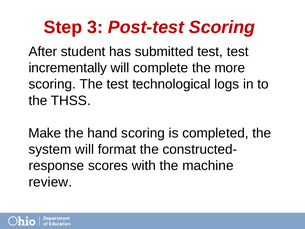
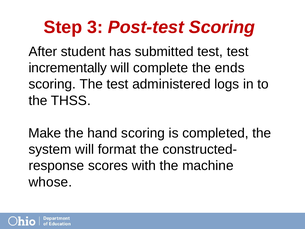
more: more -> ends
technological: technological -> administered
review: review -> whose
